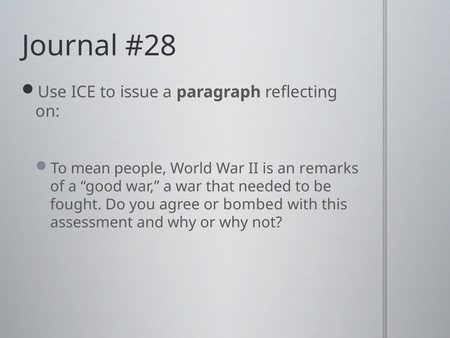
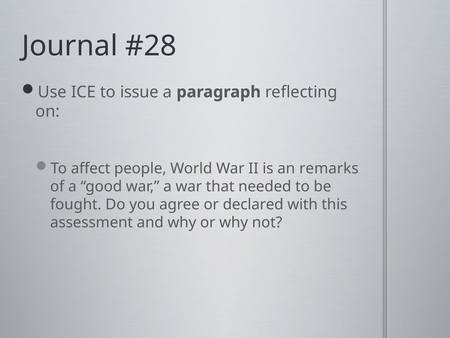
mean: mean -> affect
bombed: bombed -> declared
